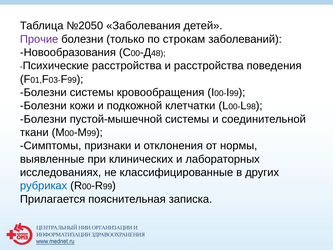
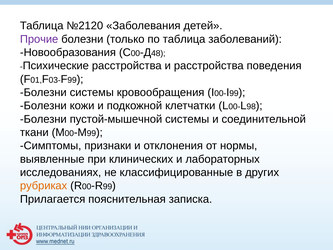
№2050: №2050 -> №2120
по строкам: строкам -> таблица
рубриках colour: blue -> orange
